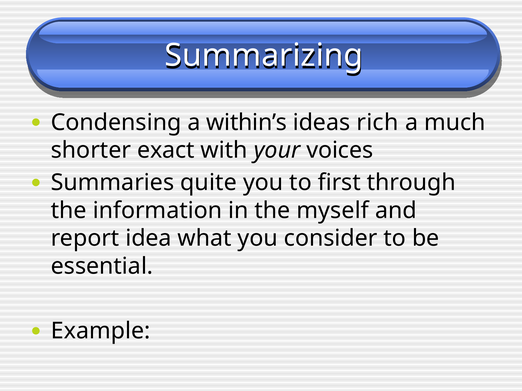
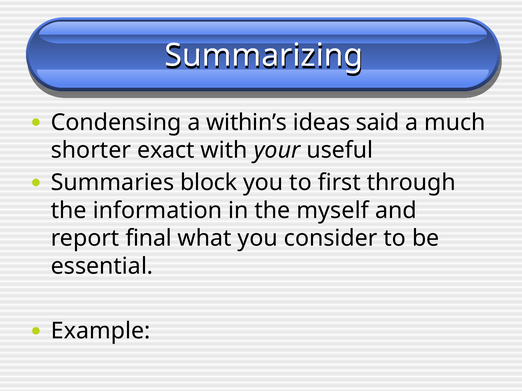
rich: rich -> said
voices: voices -> useful
quite: quite -> block
idea: idea -> final
